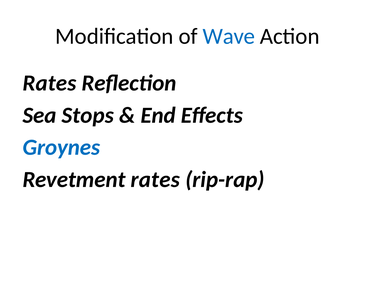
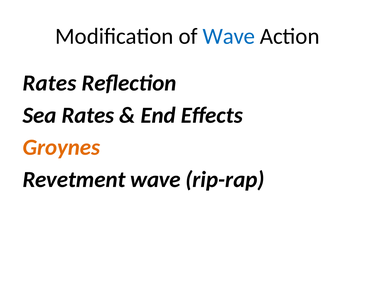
Sea Stops: Stops -> Rates
Groynes colour: blue -> orange
Revetment rates: rates -> wave
